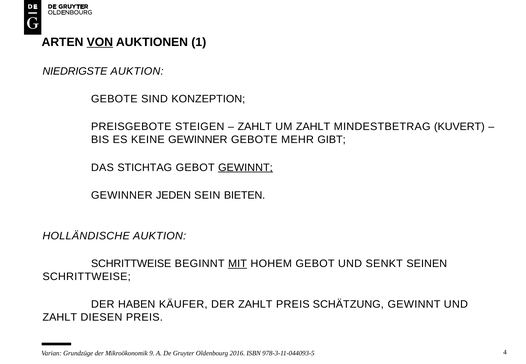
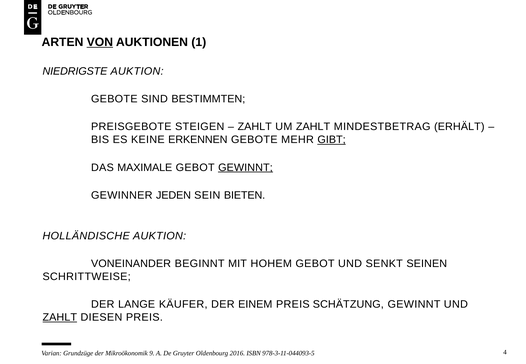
KONZEPTION: KONZEPTION -> BESTIMMTEN
KUVERT: KUVERT -> ERHÄLT
KEINE GEWINNER: GEWINNER -> ERKENNEN
GIBT underline: none -> present
STICHTAG: STICHTAG -> MAXIMALE
SCHRITTWEISE at (131, 264): SCHRITTWEISE -> VONEINANDER
MIT underline: present -> none
HABEN: HABEN -> LANGE
DER ZAHLT: ZAHLT -> EINEM
ZAHLT at (60, 317) underline: none -> present
